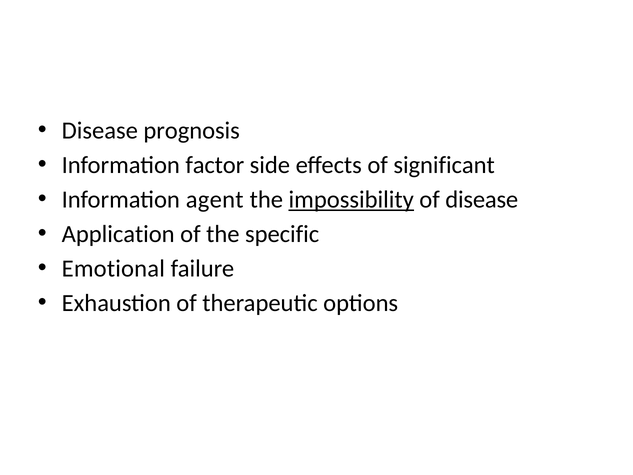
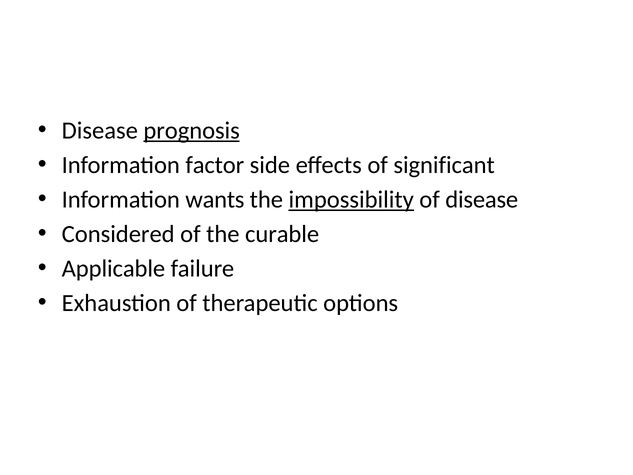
prognosis underline: none -> present
agent: agent -> wants
Application: Application -> Considered
specific: specific -> curable
Emotional: Emotional -> Applicable
